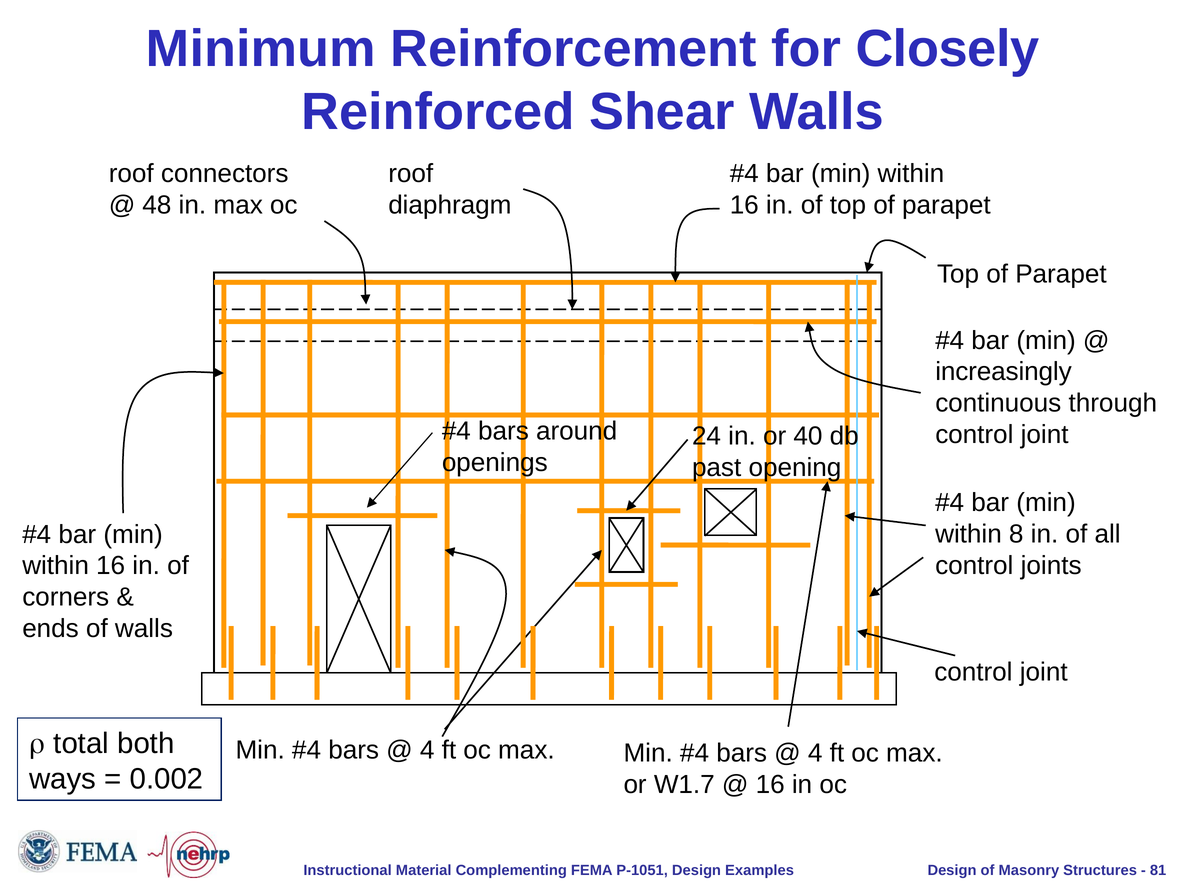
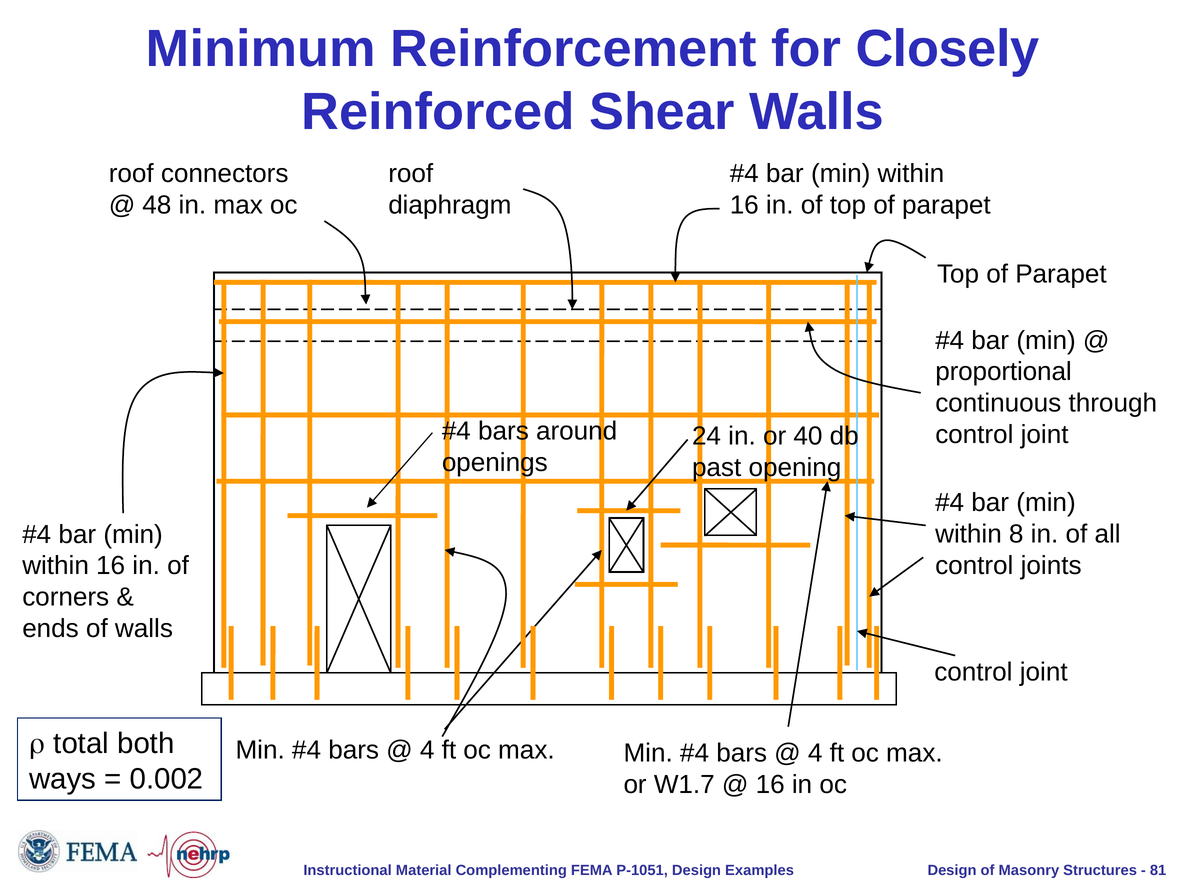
increasingly: increasingly -> proportional
